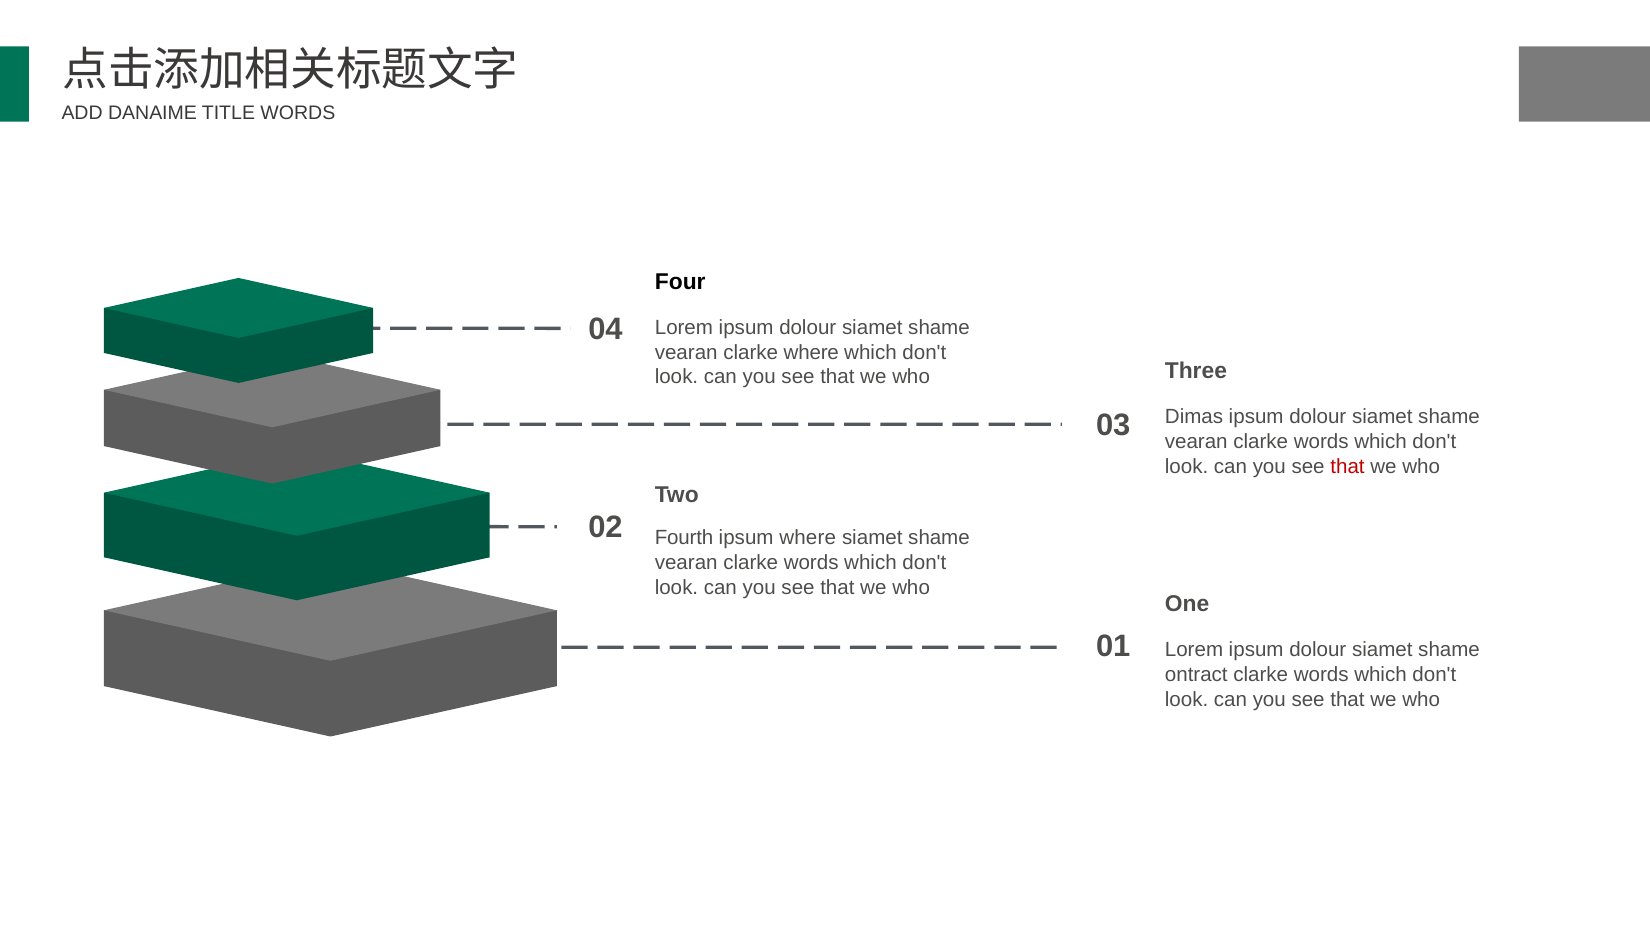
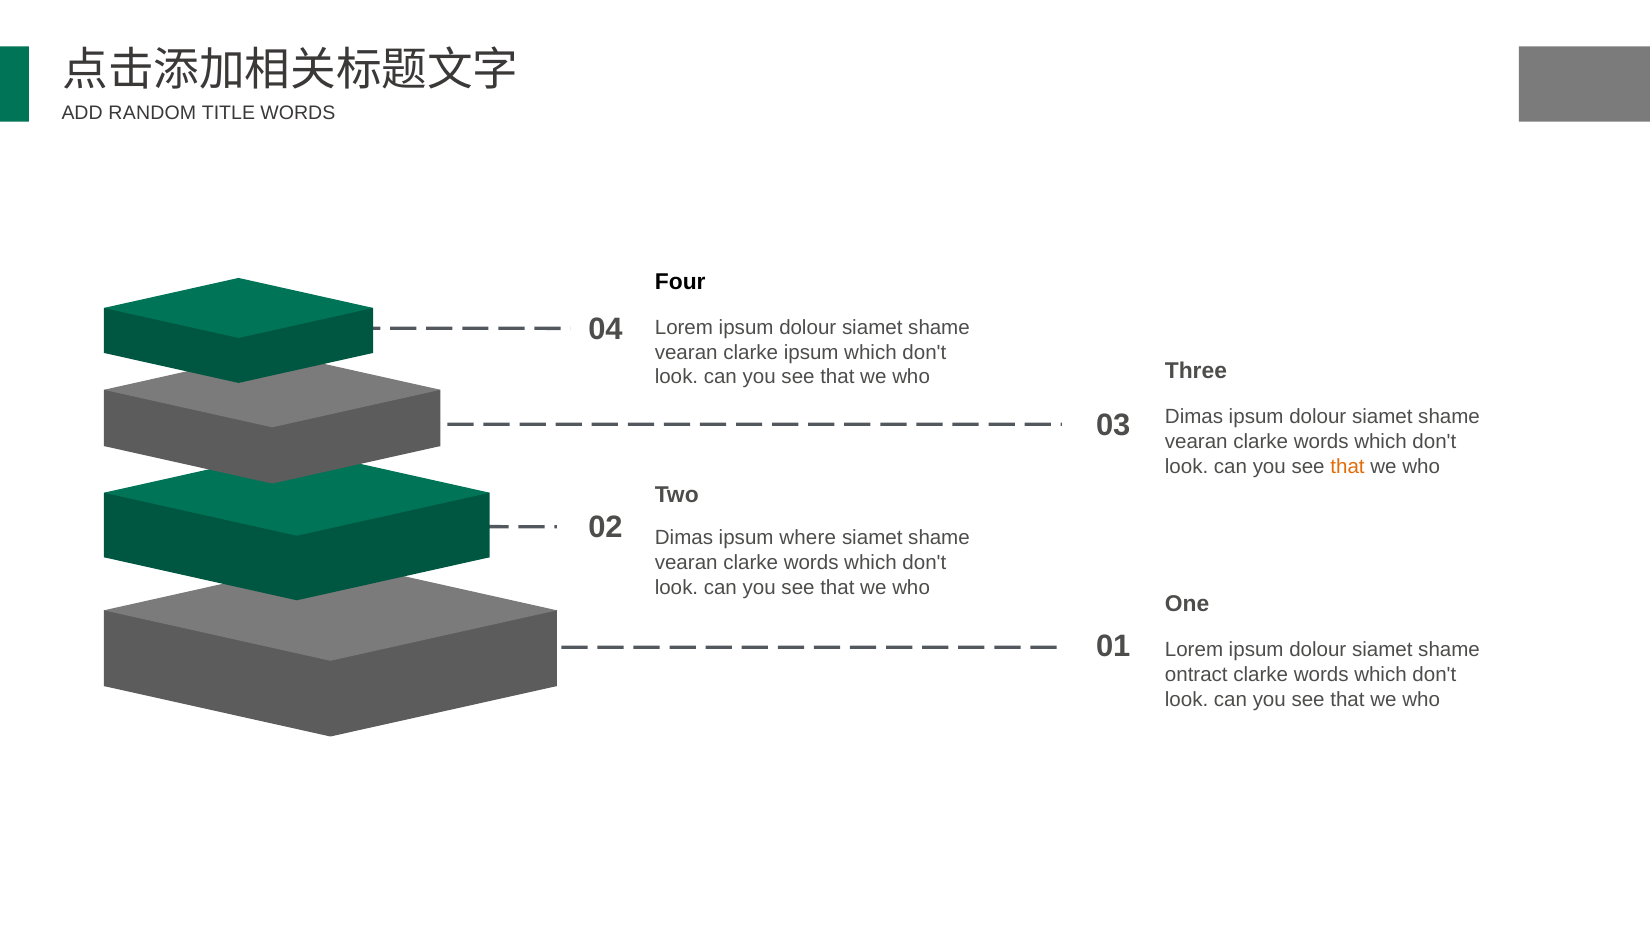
DANAIME: DANAIME -> RANDOM
clarke where: where -> ipsum
that at (1348, 466) colour: red -> orange
Fourth at (684, 538): Fourth -> Dimas
